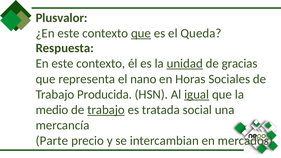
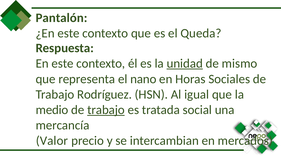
Plusvalor: Plusvalor -> Pantalón
que at (141, 33) underline: present -> none
gracias: gracias -> mismo
Producida: Producida -> Rodríguez
igual underline: present -> none
Parte: Parte -> Valor
